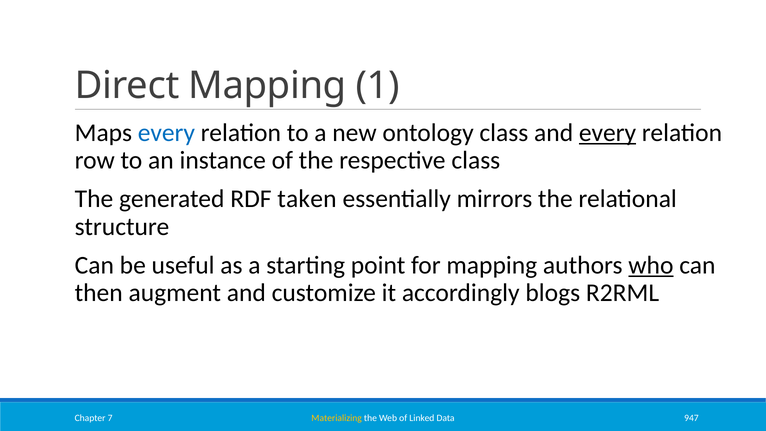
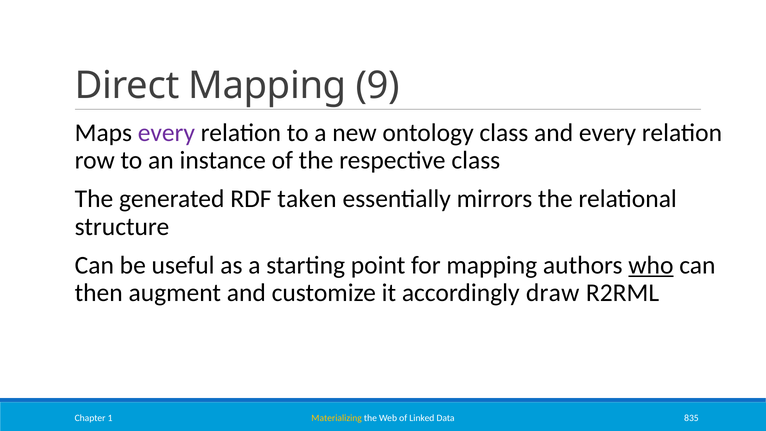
1: 1 -> 9
every at (166, 133) colour: blue -> purple
every at (608, 133) underline: present -> none
blogs: blogs -> draw
947: 947 -> 835
7: 7 -> 1
